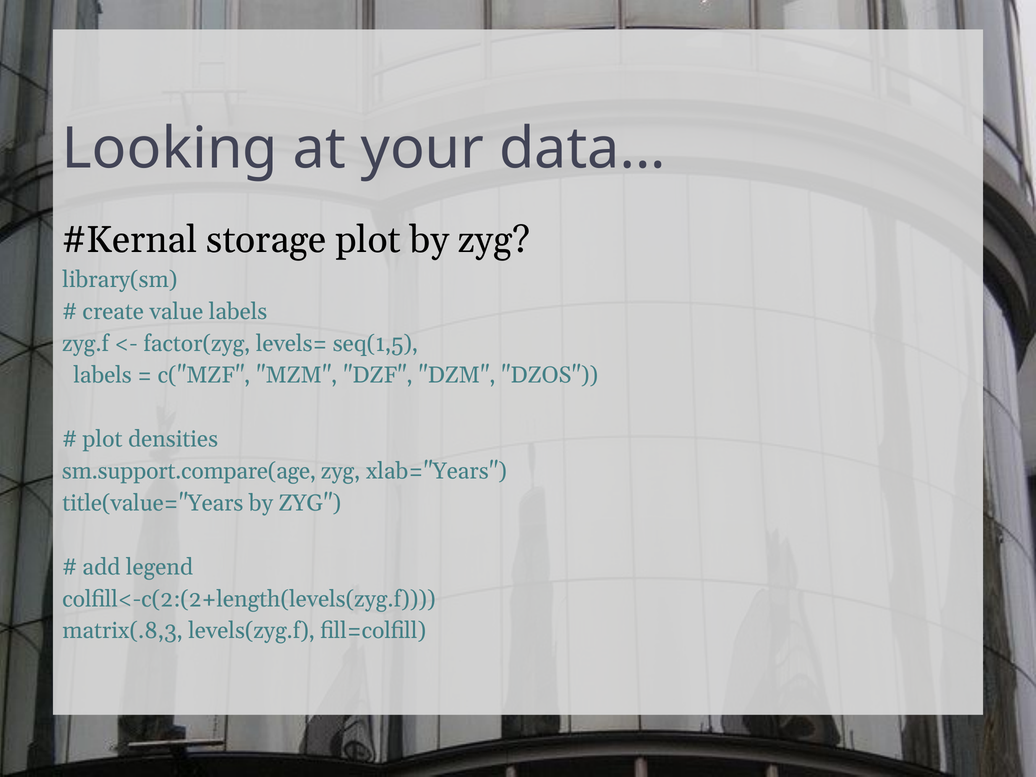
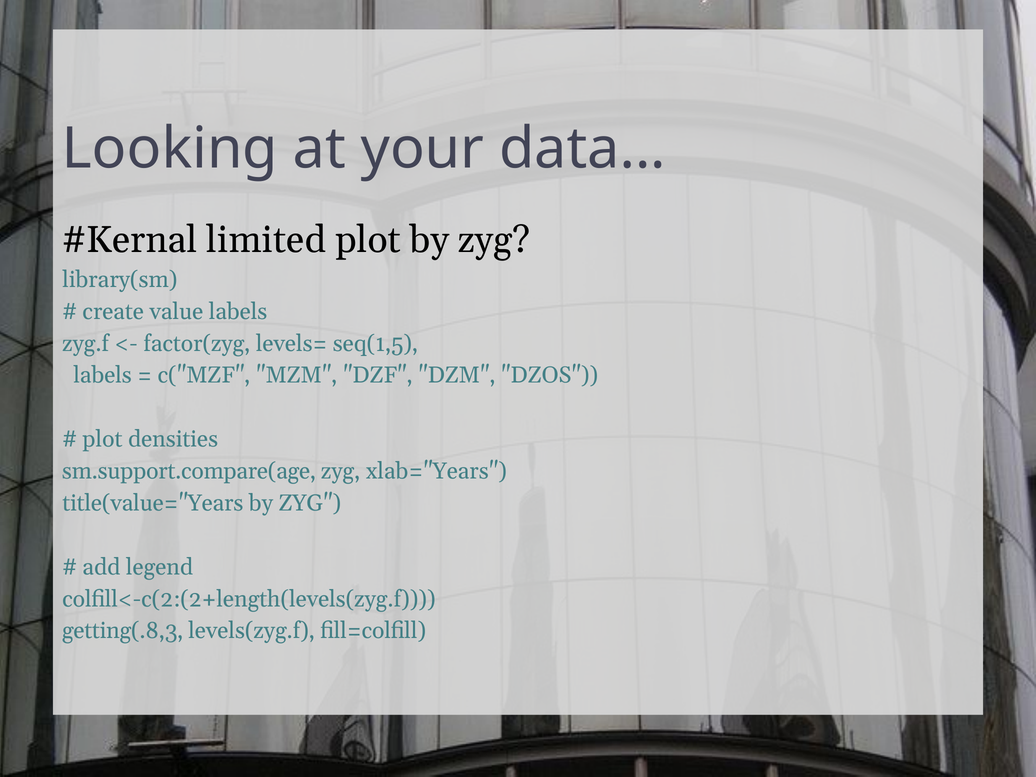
storage: storage -> limited
matrix(.8,3: matrix(.8,3 -> getting(.8,3
